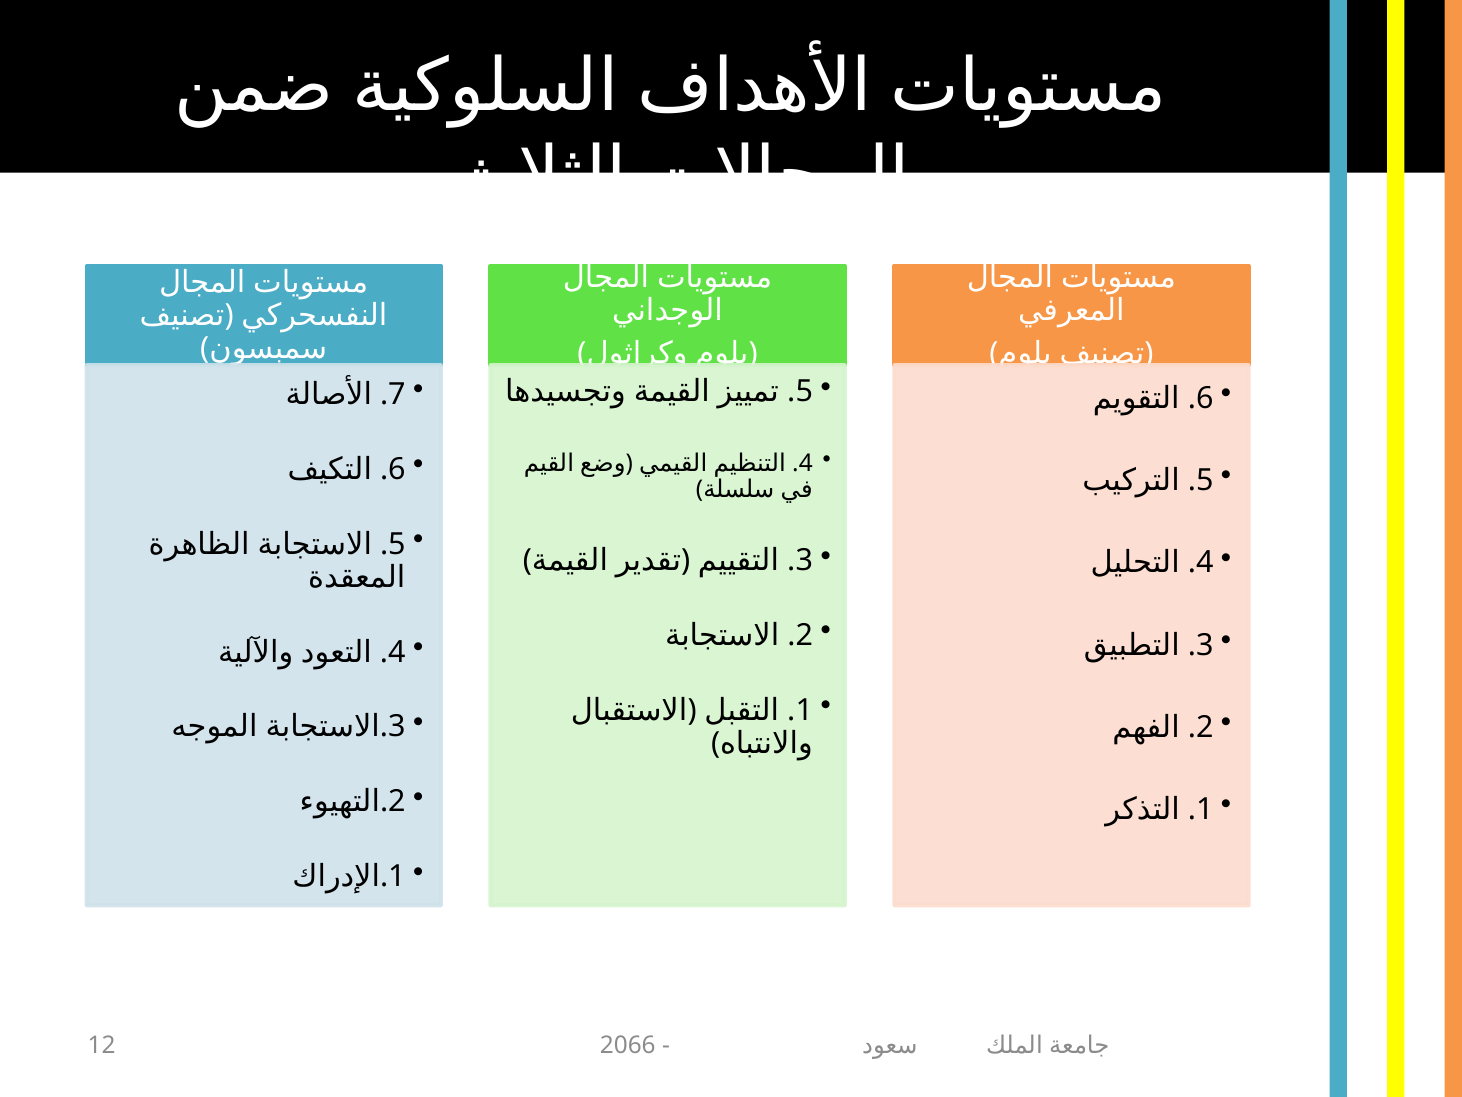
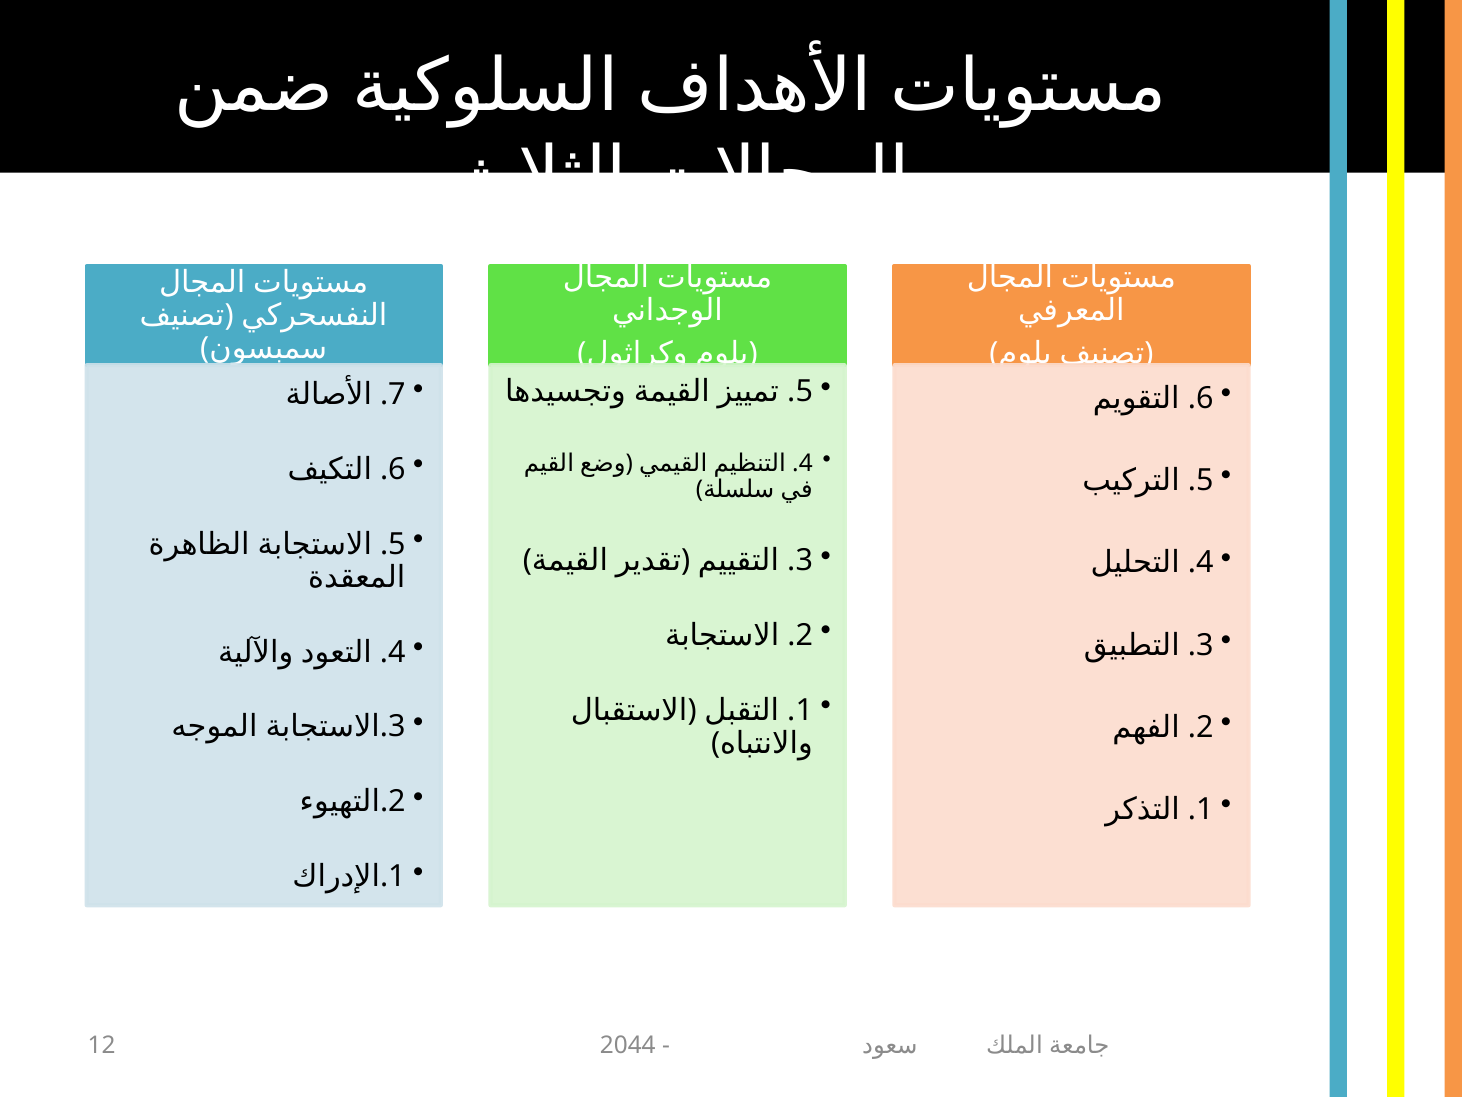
2066: 2066 -> 2044
